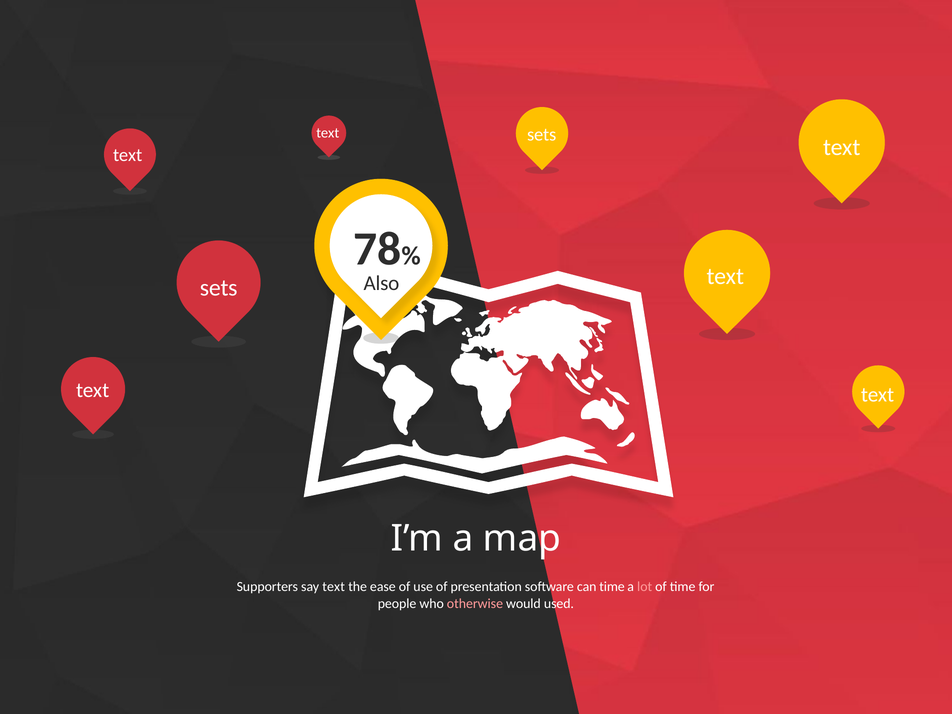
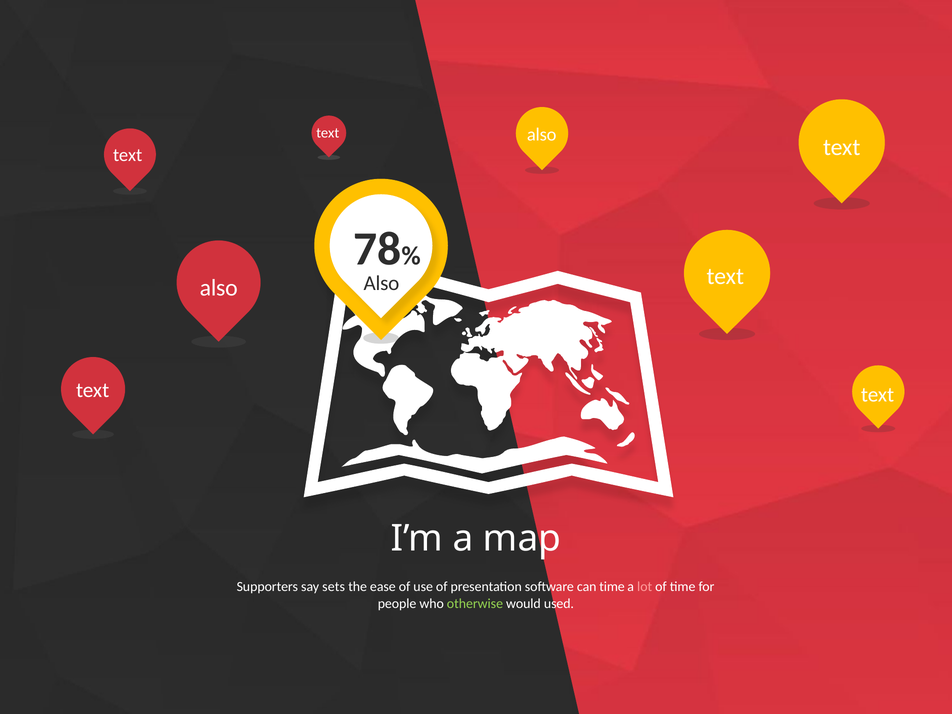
sets at (542, 135): sets -> also
sets at (219, 288): sets -> also
say text: text -> sets
otherwise colour: pink -> light green
